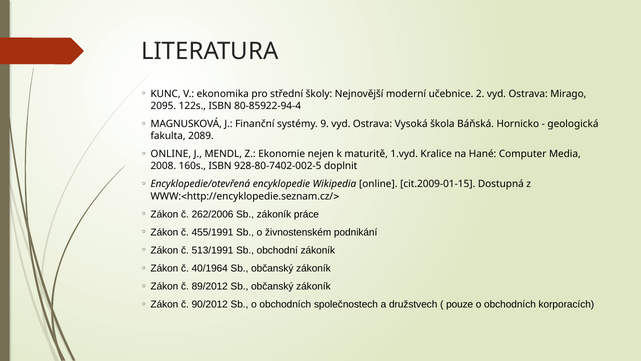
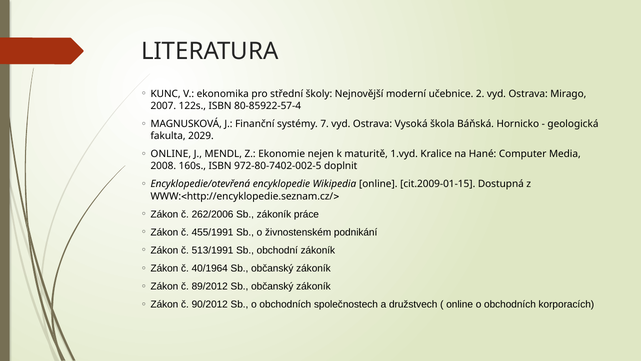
2095: 2095 -> 2007
80-85922-94-4: 80-85922-94-4 -> 80-85922-57-4
9: 9 -> 7
2089: 2089 -> 2029
928-80-7402-002-5: 928-80-7402-002-5 -> 972-80-7402-002-5
pouze at (460, 304): pouze -> online
